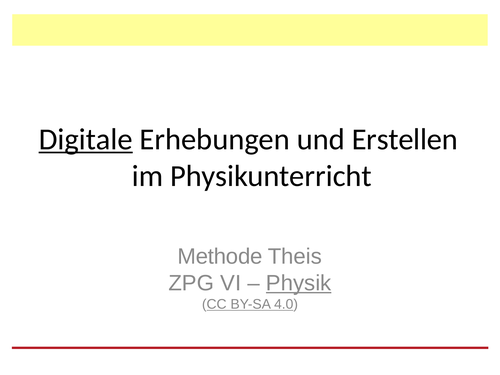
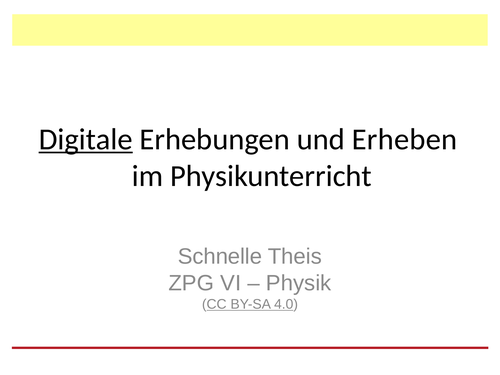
Erstellen: Erstellen -> Erheben
Methode: Methode -> Schnelle
Physik underline: present -> none
